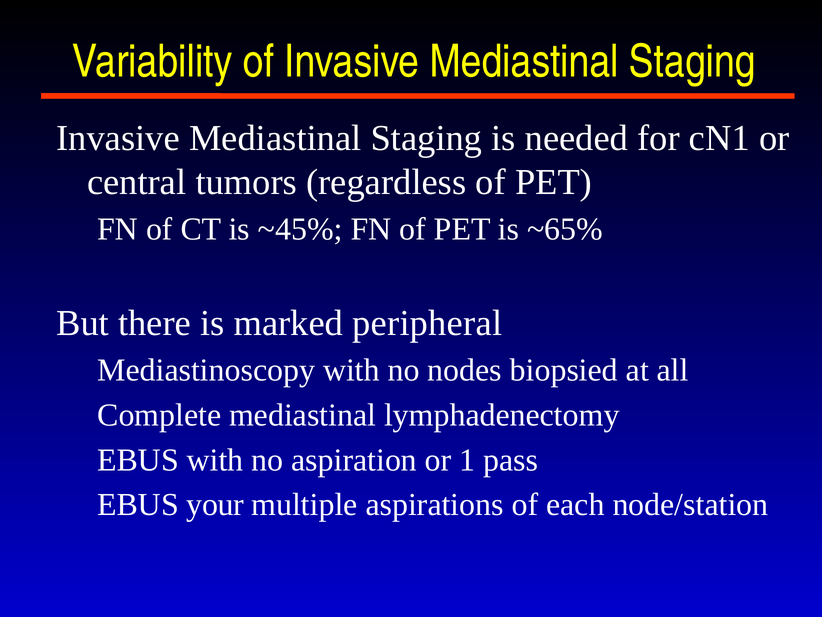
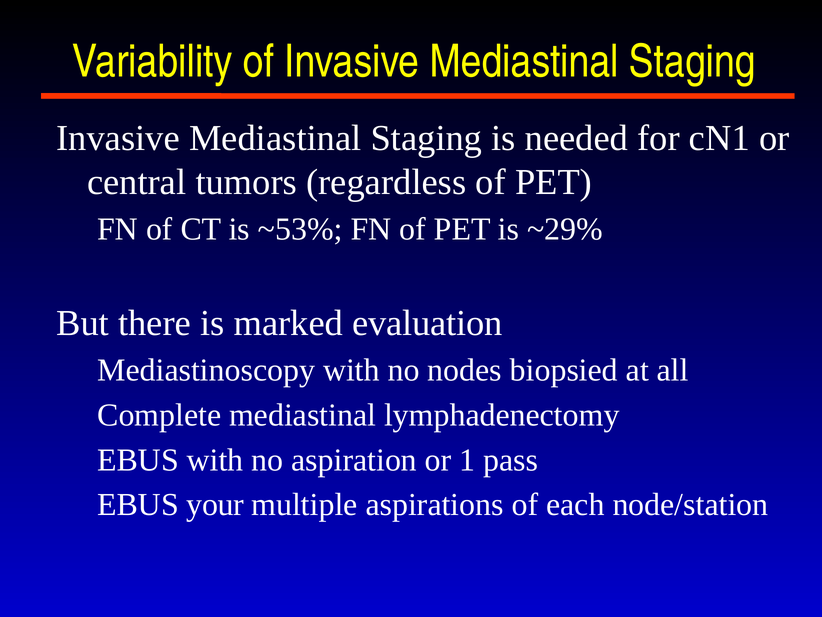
~45%: ~45% -> ~53%
~65%: ~65% -> ~29%
peripheral: peripheral -> evaluation
